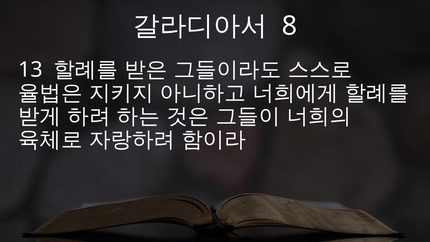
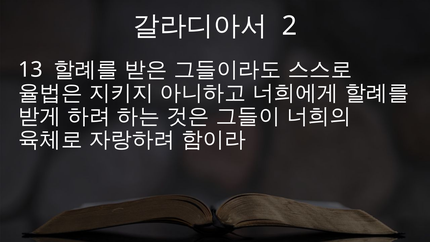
8: 8 -> 2
